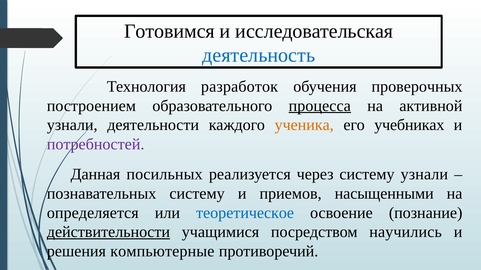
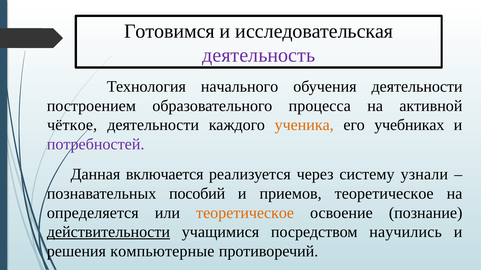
деятельность colour: blue -> purple
разработок: разработок -> начального
обучения проверочных: проверочных -> деятельности
процесса underline: present -> none
узнали at (72, 125): узнали -> чёткое
посильных: посильных -> включается
познавательных систему: систему -> пособий
приемов насыщенными: насыщенными -> теоретическое
теоретическое at (245, 213) colour: blue -> orange
